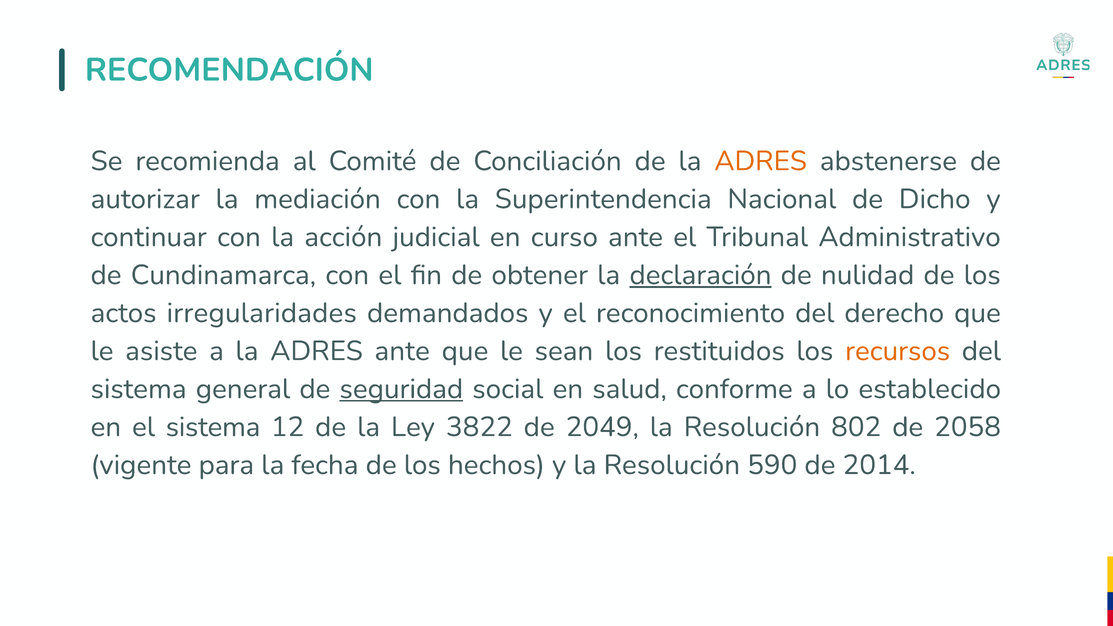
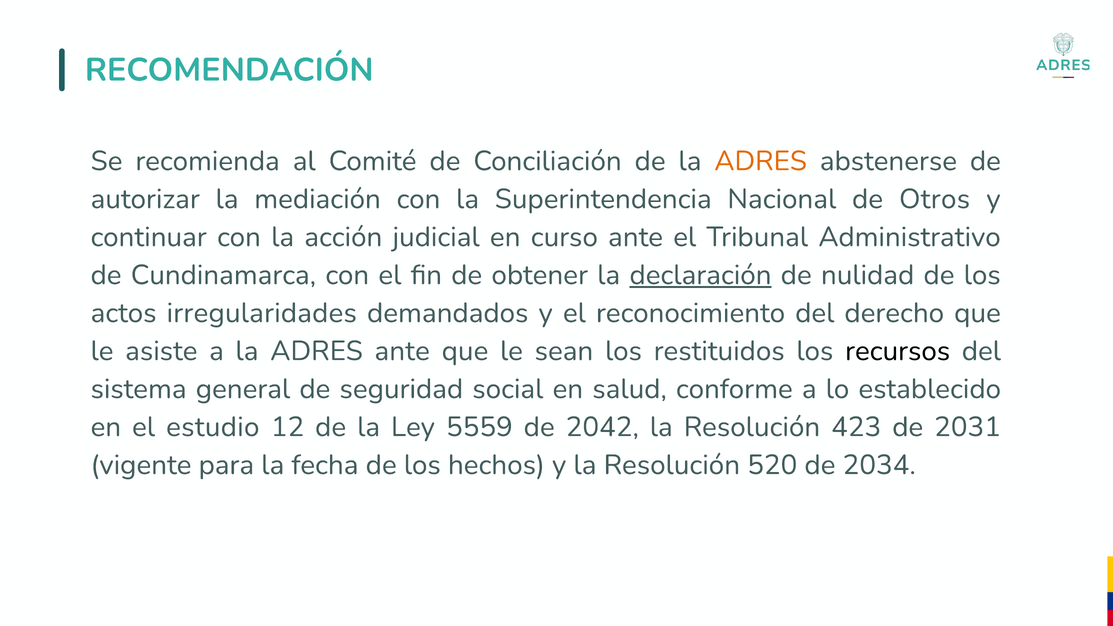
Dicho: Dicho -> Otros
recursos colour: orange -> black
seguridad underline: present -> none
el sistema: sistema -> estudio
3822: 3822 -> 5559
2049: 2049 -> 2042
802: 802 -> 423
2058: 2058 -> 2031
590: 590 -> 520
2014: 2014 -> 2034
